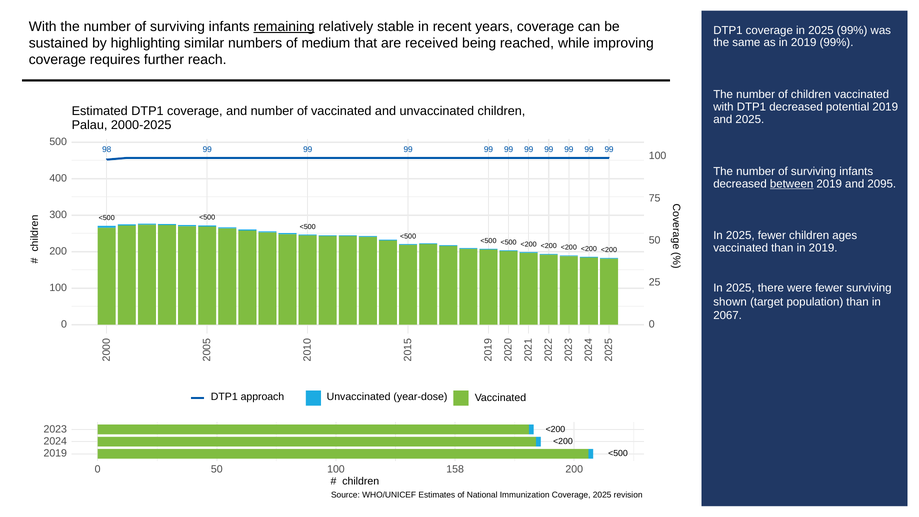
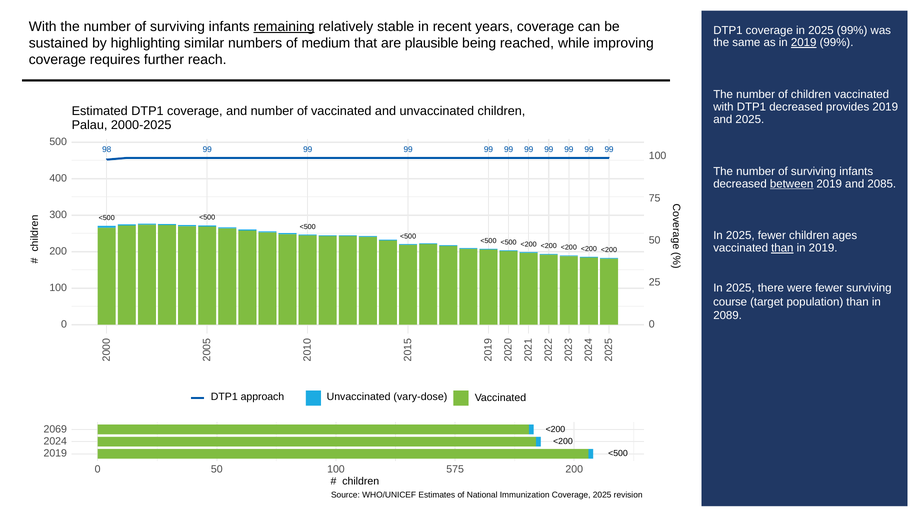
received: received -> plausible
2019 at (804, 43) underline: none -> present
potential: potential -> provides
2095: 2095 -> 2085
than at (782, 248) underline: none -> present
shown: shown -> course
2067: 2067 -> 2089
year-dose: year-dose -> vary-dose
2023: 2023 -> 2069
158: 158 -> 575
